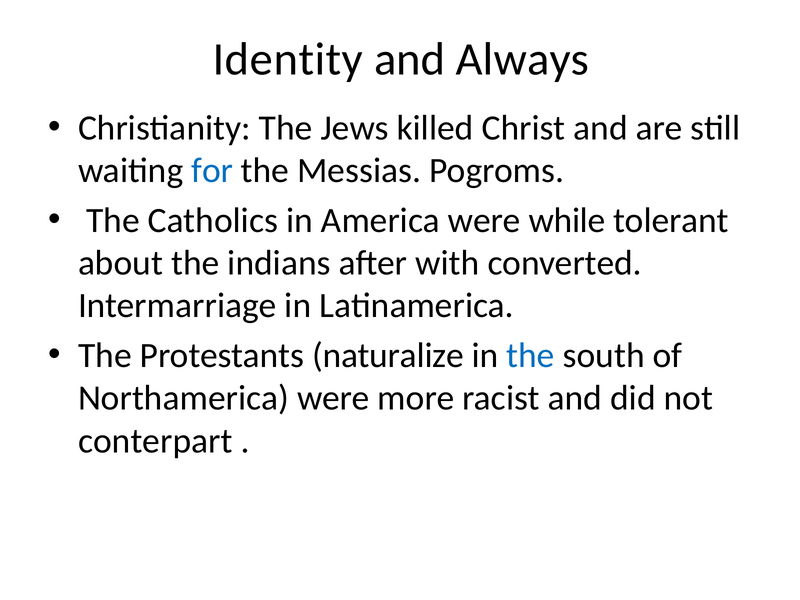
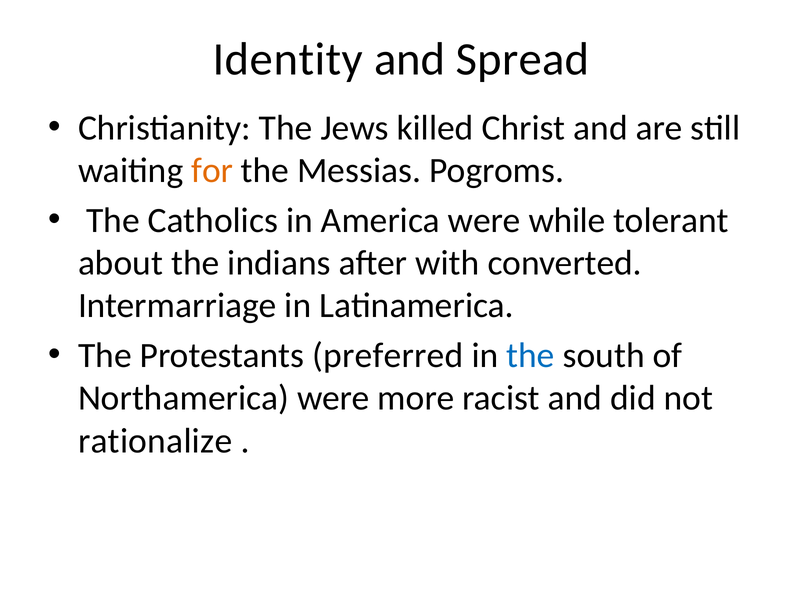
Always: Always -> Spread
for colour: blue -> orange
naturalize: naturalize -> preferred
conterpart: conterpart -> rationalize
